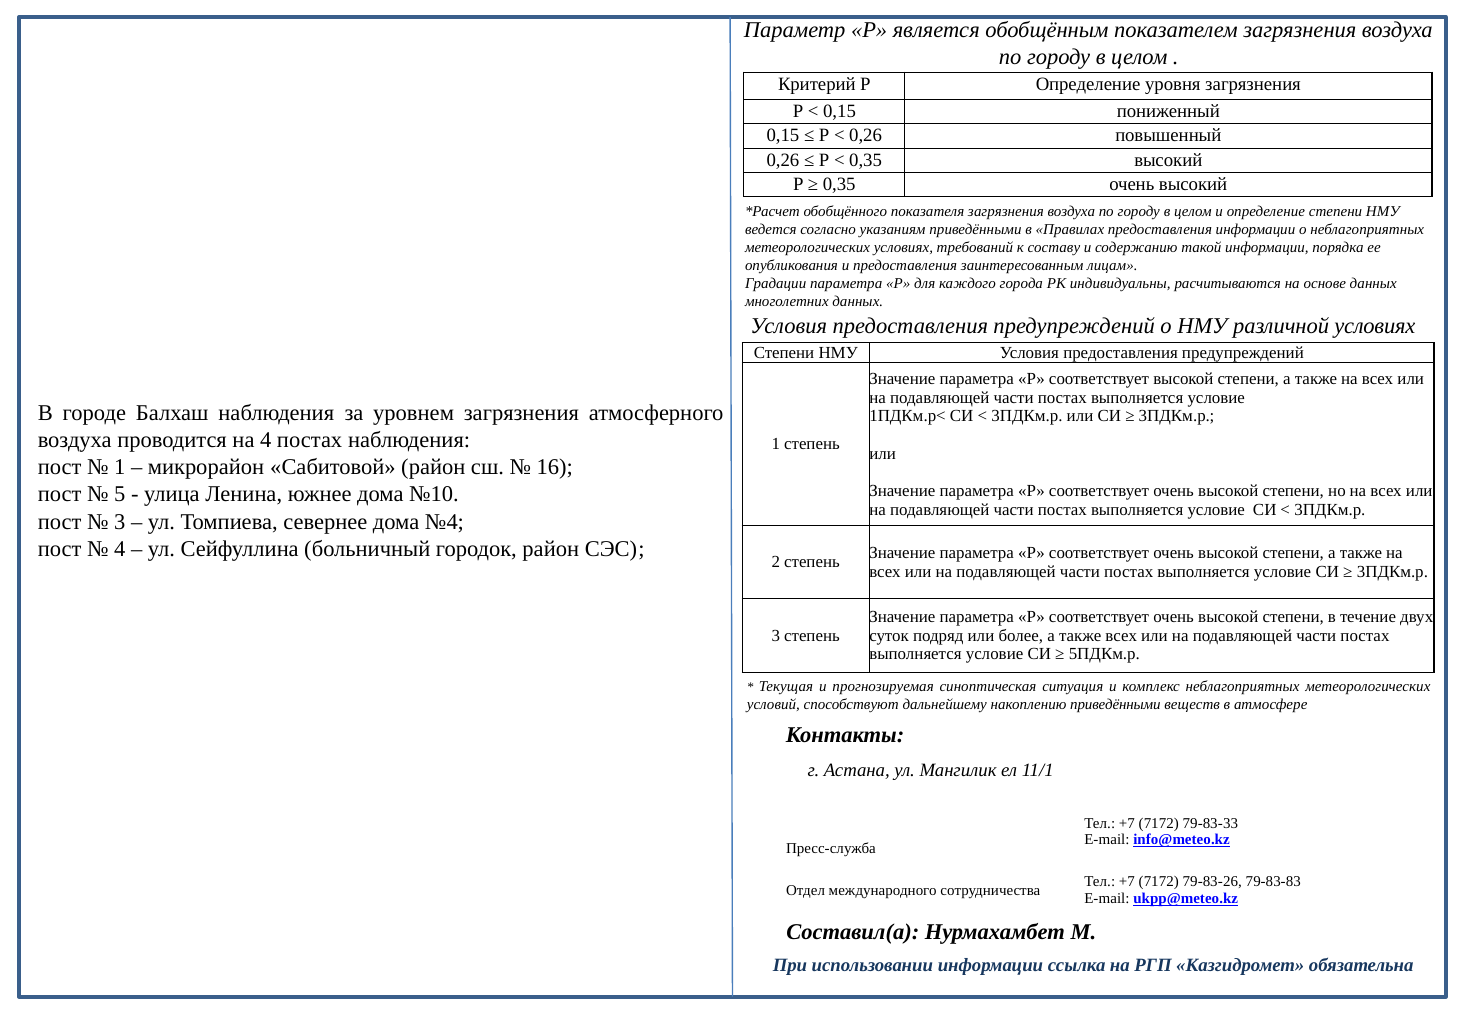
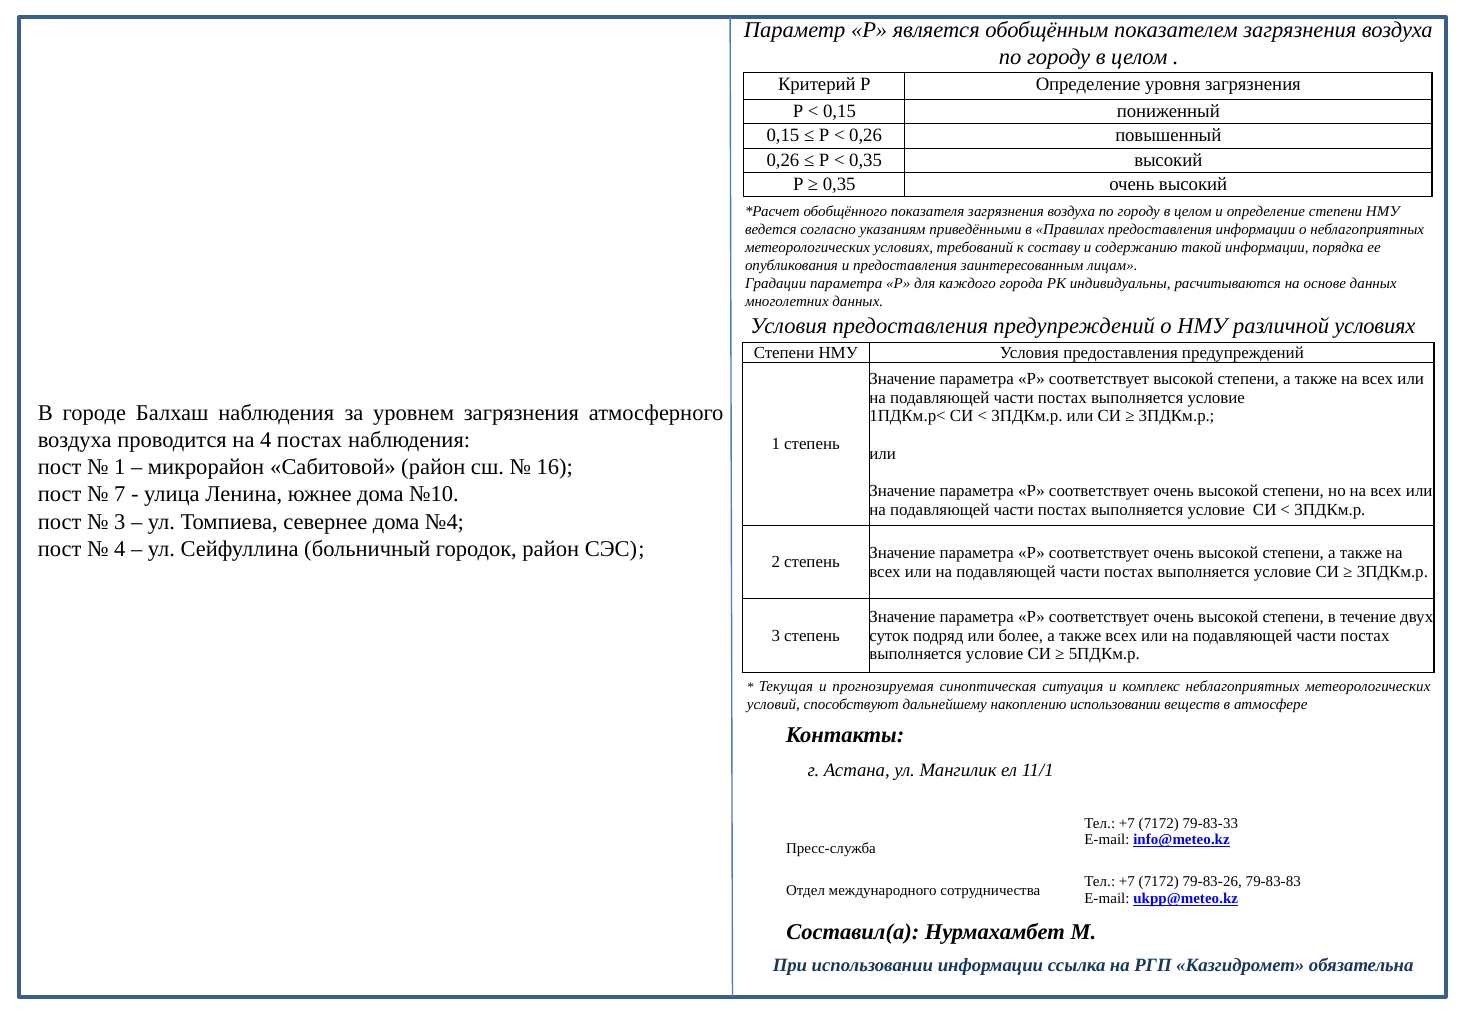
5: 5 -> 7
накоплению приведёнными: приведёнными -> использовании
